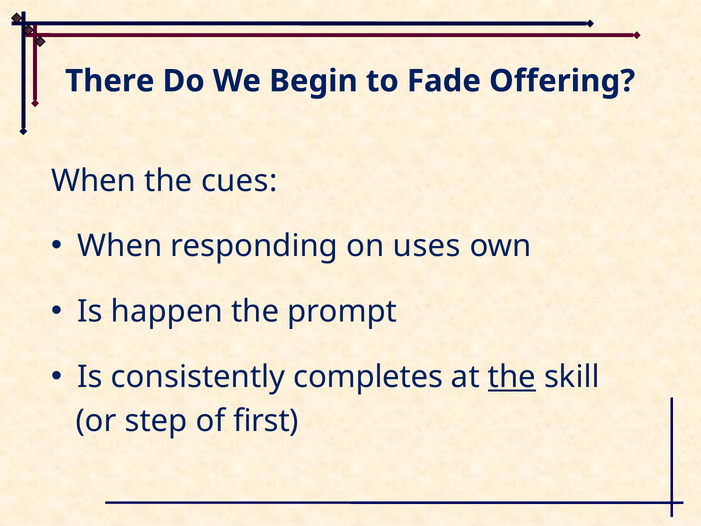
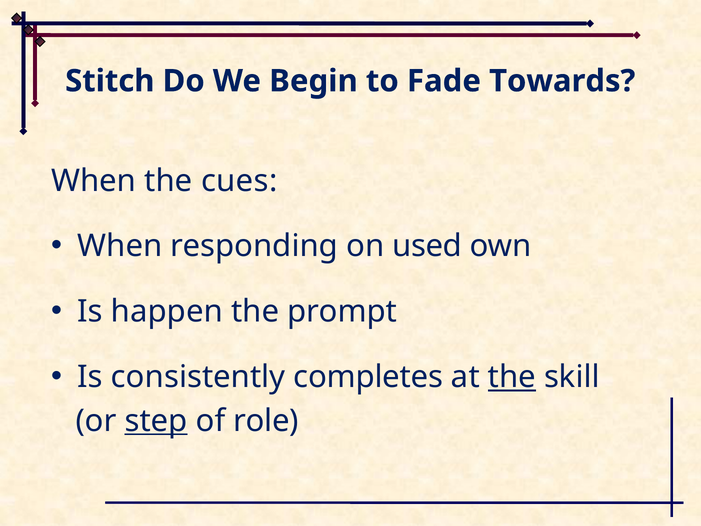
There: There -> Stitch
Offering: Offering -> Towards
uses: uses -> used
step underline: none -> present
first: first -> role
